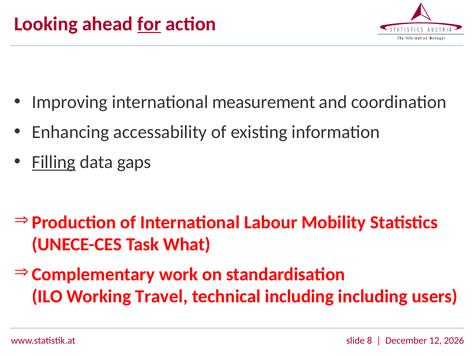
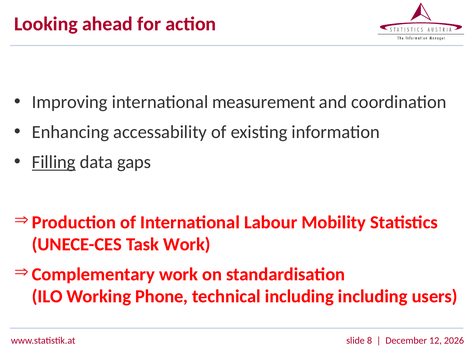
for underline: present -> none
Task What: What -> Work
Travel: Travel -> Phone
